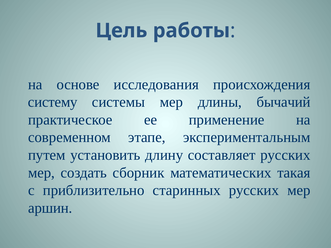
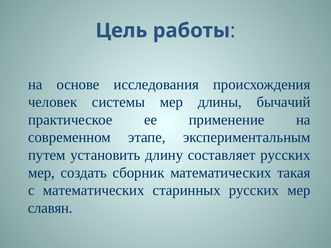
систему: систему -> человек
с приблизительно: приблизительно -> математических
аршин: аршин -> славян
